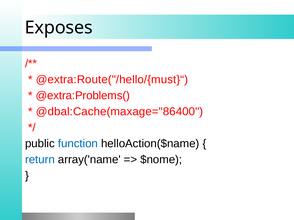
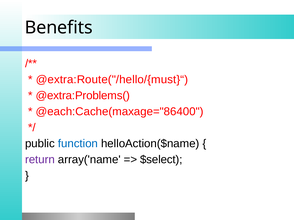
Exposes: Exposes -> Benefits
@dbal:Cache(maxage="86400: @dbal:Cache(maxage="86400 -> @each:Cache(maxage="86400
return colour: blue -> purple
$nome: $nome -> $select
